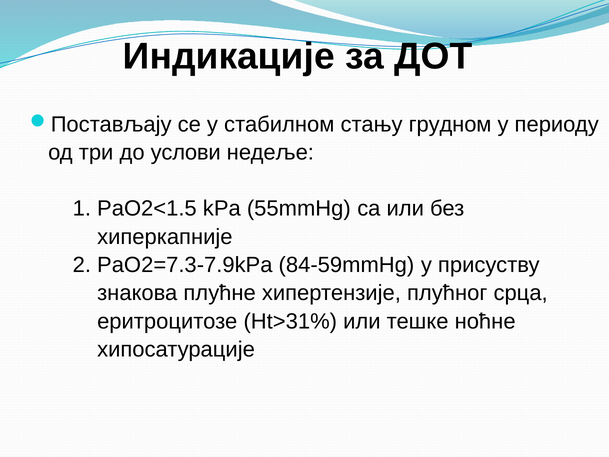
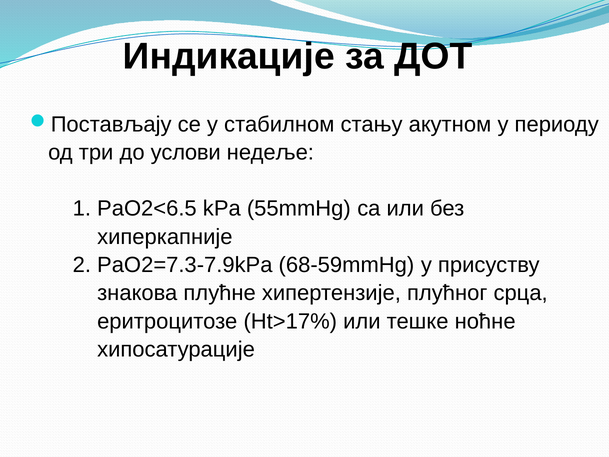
грудном: грудном -> акутном
PaO2<1.5: PaO2<1.5 -> PaO2<6.5
84-59mmHg: 84-59mmHg -> 68-59mmHg
Ht>31%: Ht>31% -> Ht>17%
